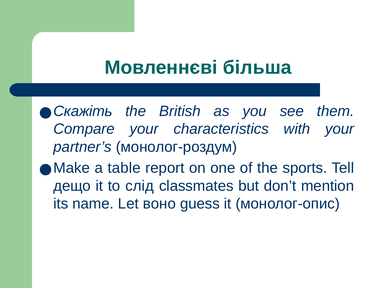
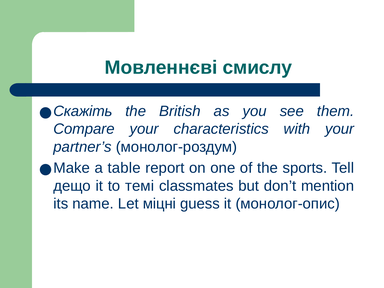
більша: більша -> смислу
слід: слід -> темі
воно: воно -> міцні
